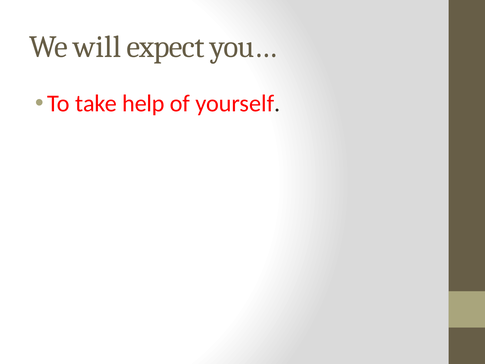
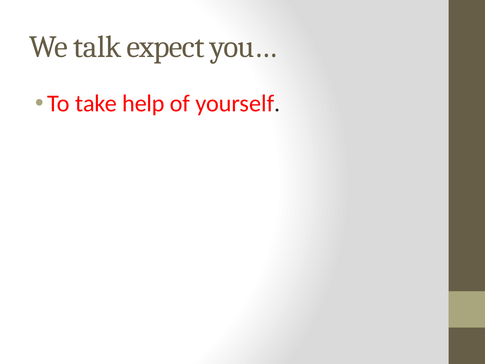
will: will -> talk
